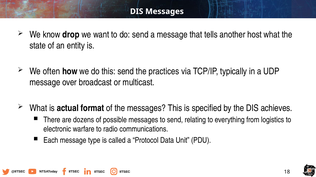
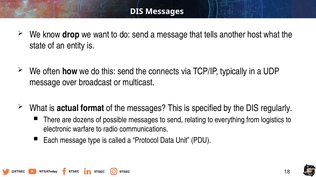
practices: practices -> connects
achieves: achieves -> regularly
